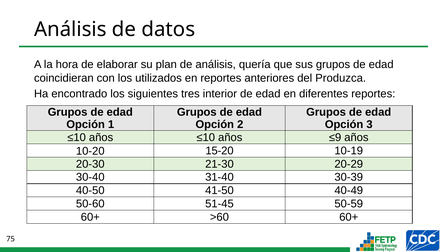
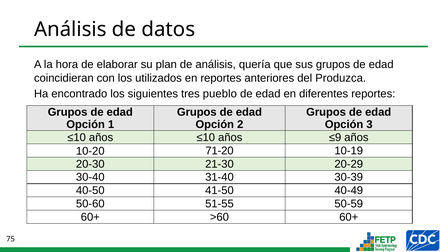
interior: interior -> pueblo
15-20: 15-20 -> 71-20
51-45: 51-45 -> 51-55
